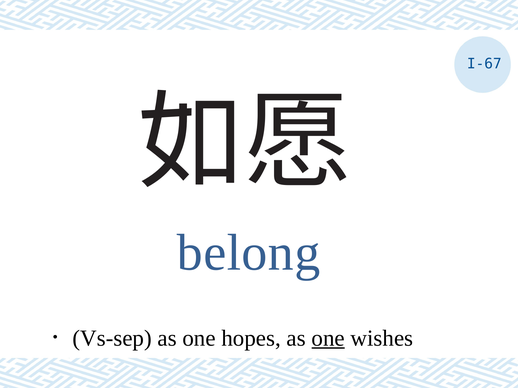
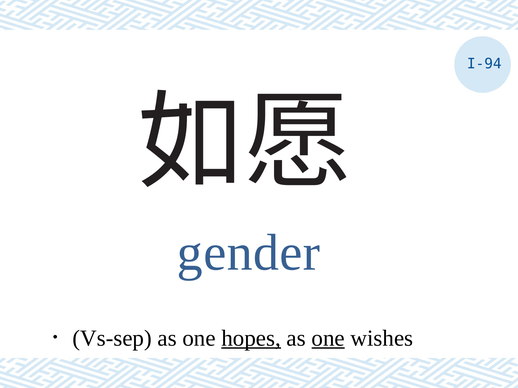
I-67: I-67 -> I-94
belong: belong -> gender
hopes underline: none -> present
